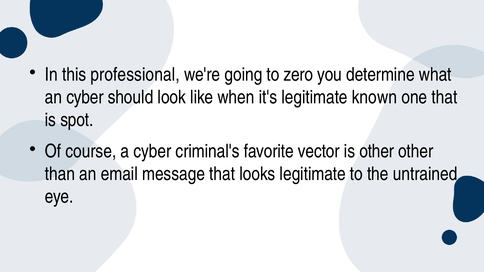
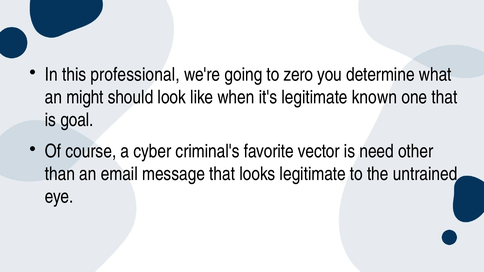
an cyber: cyber -> might
spot: spot -> goal
is other: other -> need
